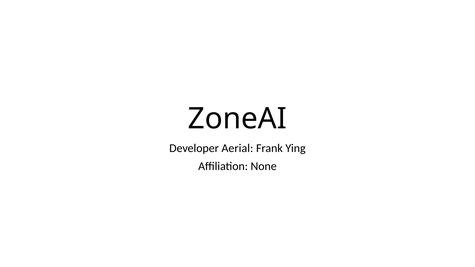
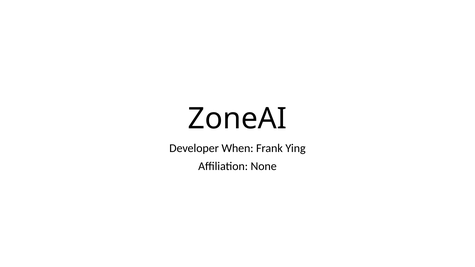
Aerial: Aerial -> When
